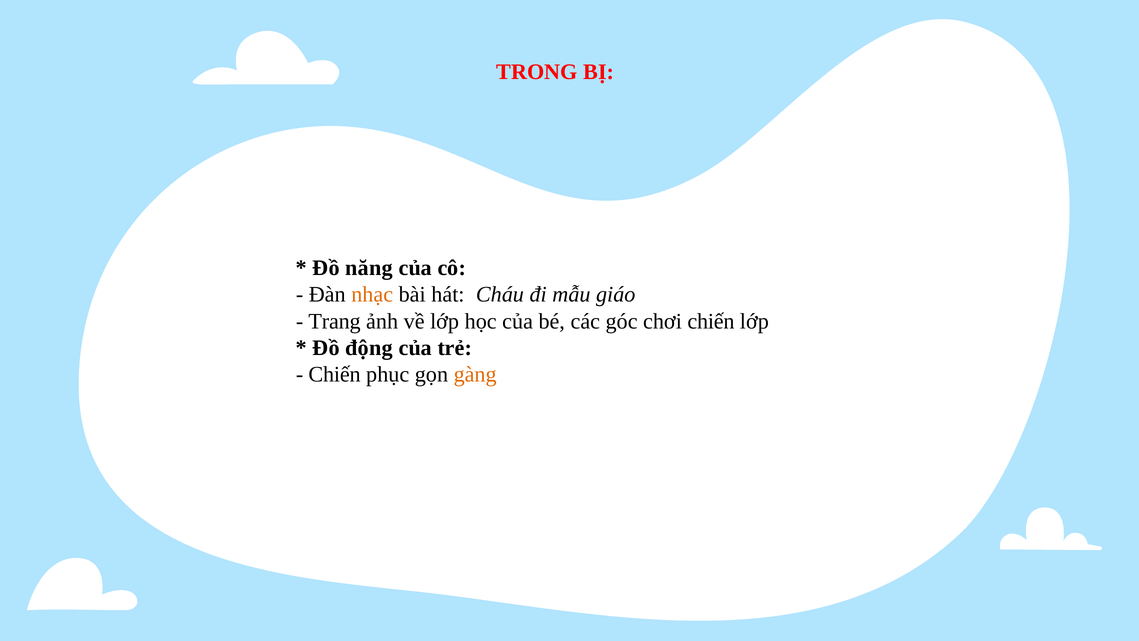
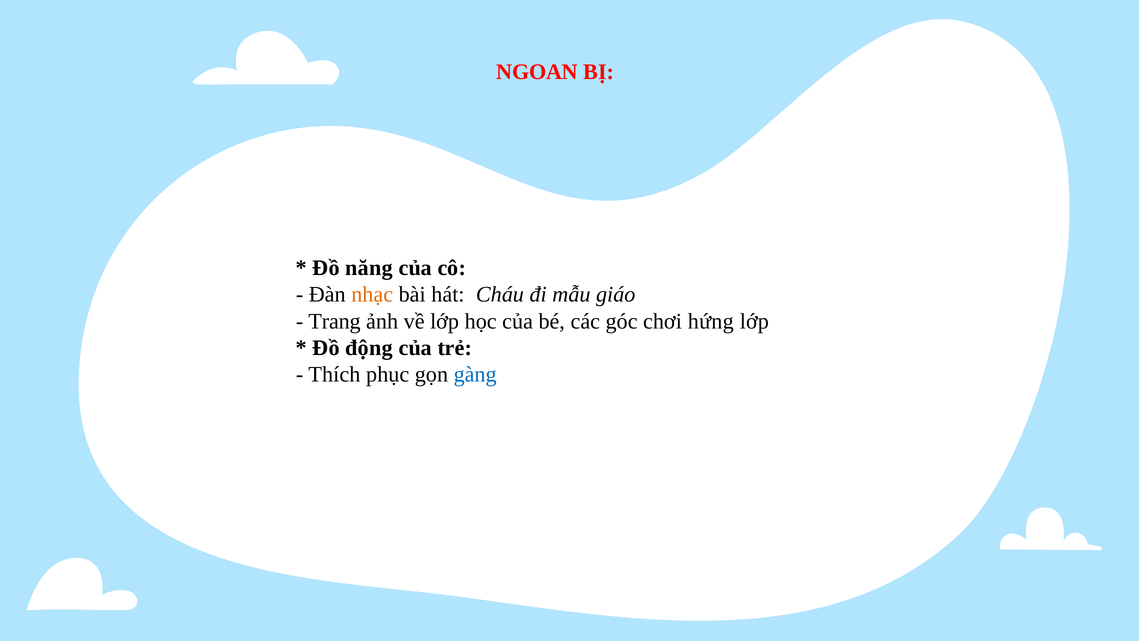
TRONG: TRONG -> NGOAN
chơi chiến: chiến -> hứng
Chiến at (335, 374): Chiến -> Thích
gàng colour: orange -> blue
